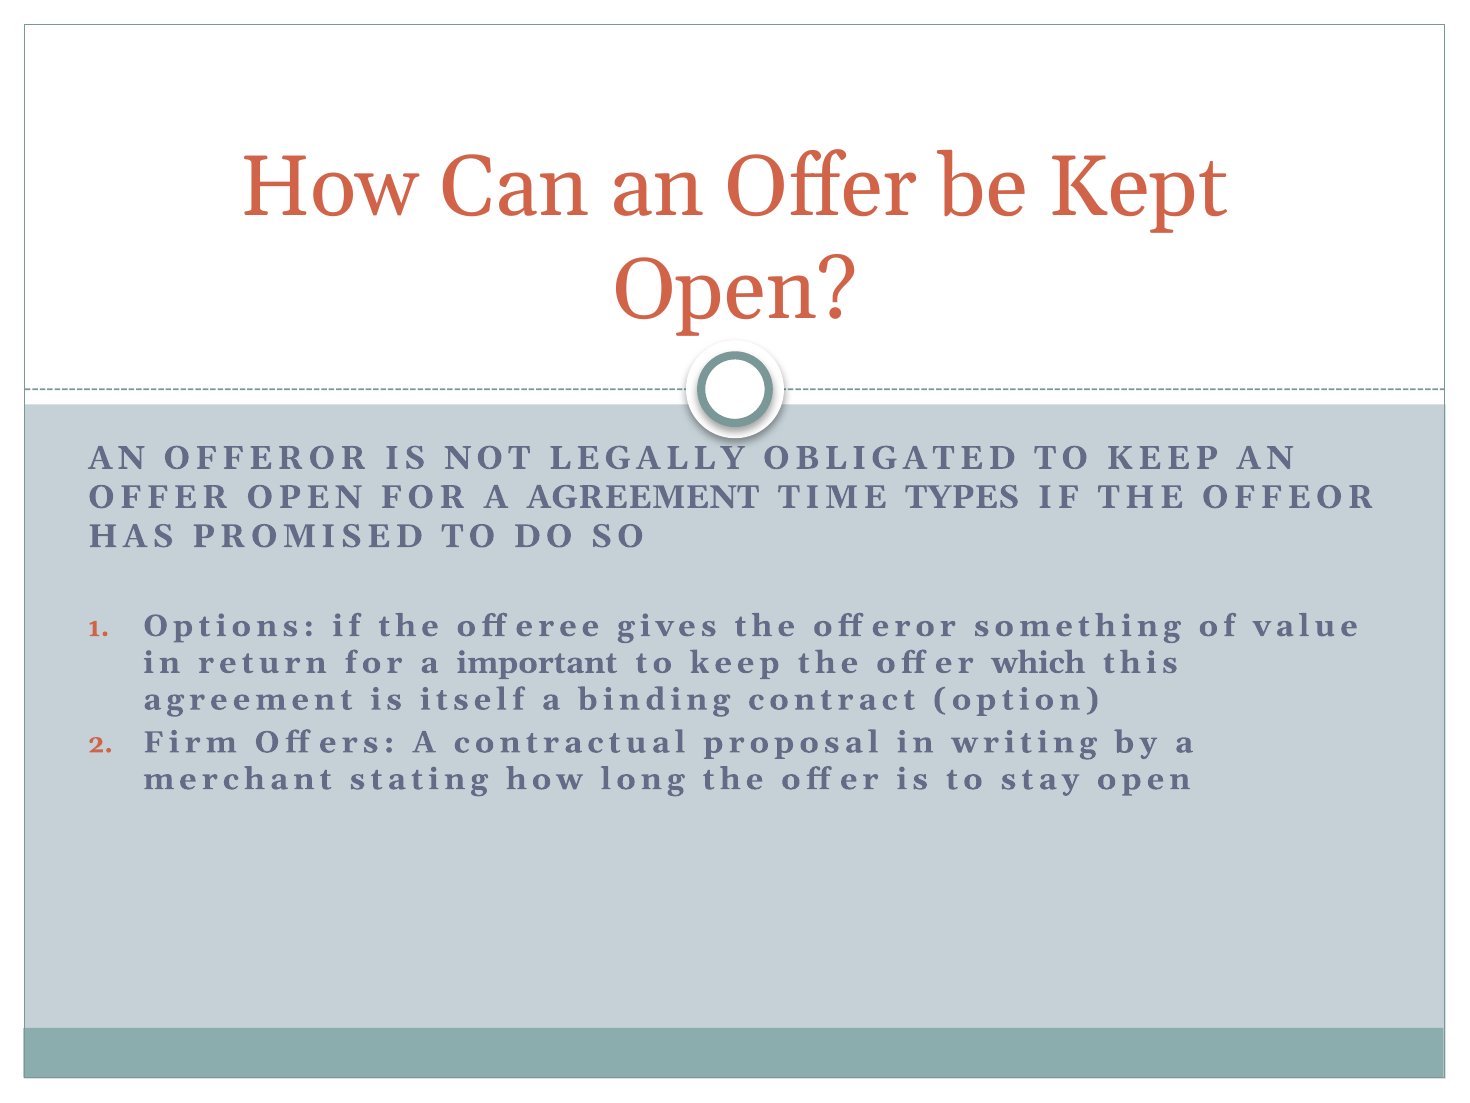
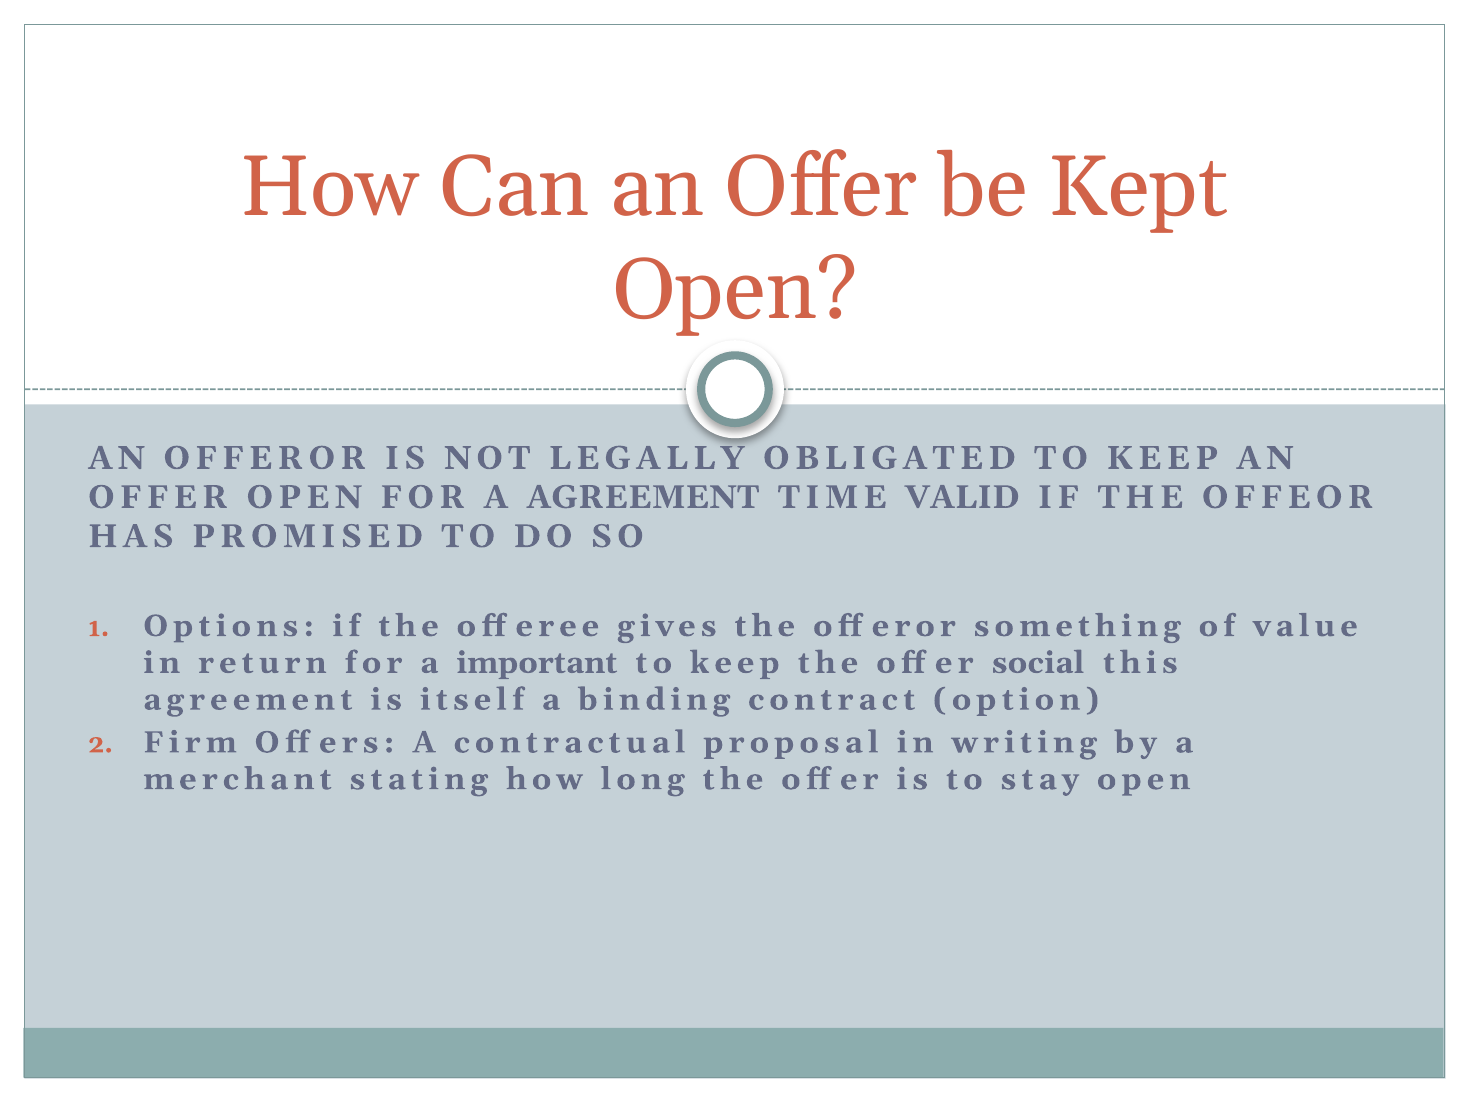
TYPES: TYPES -> VALID
which: which -> social
